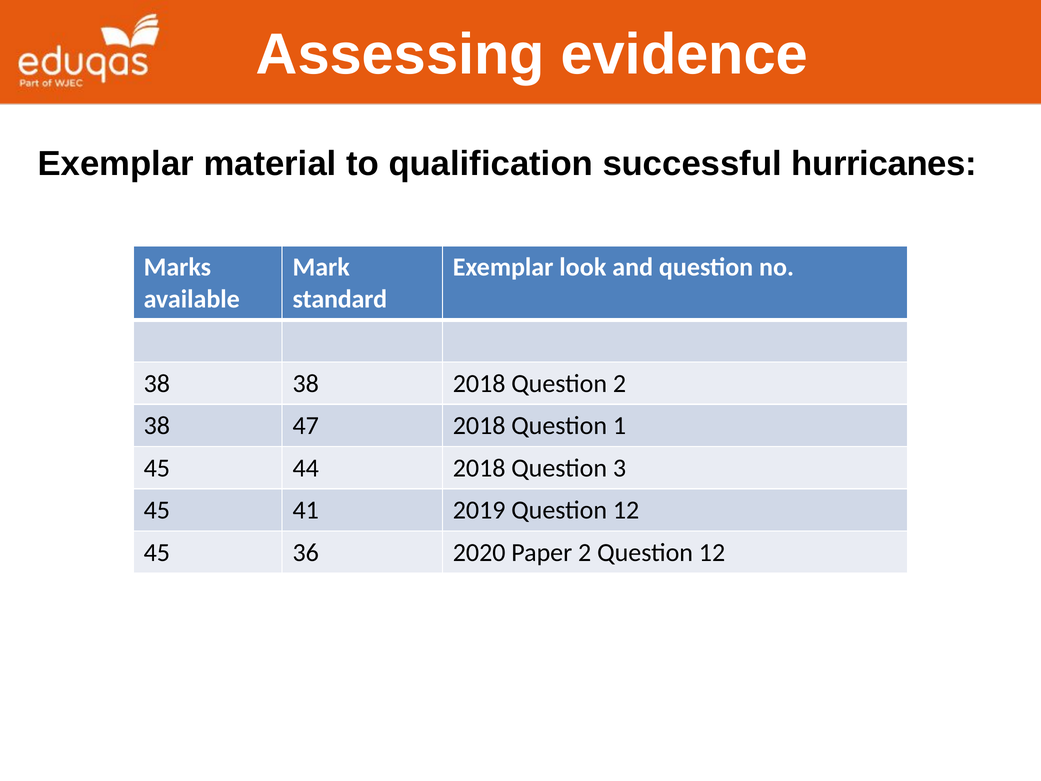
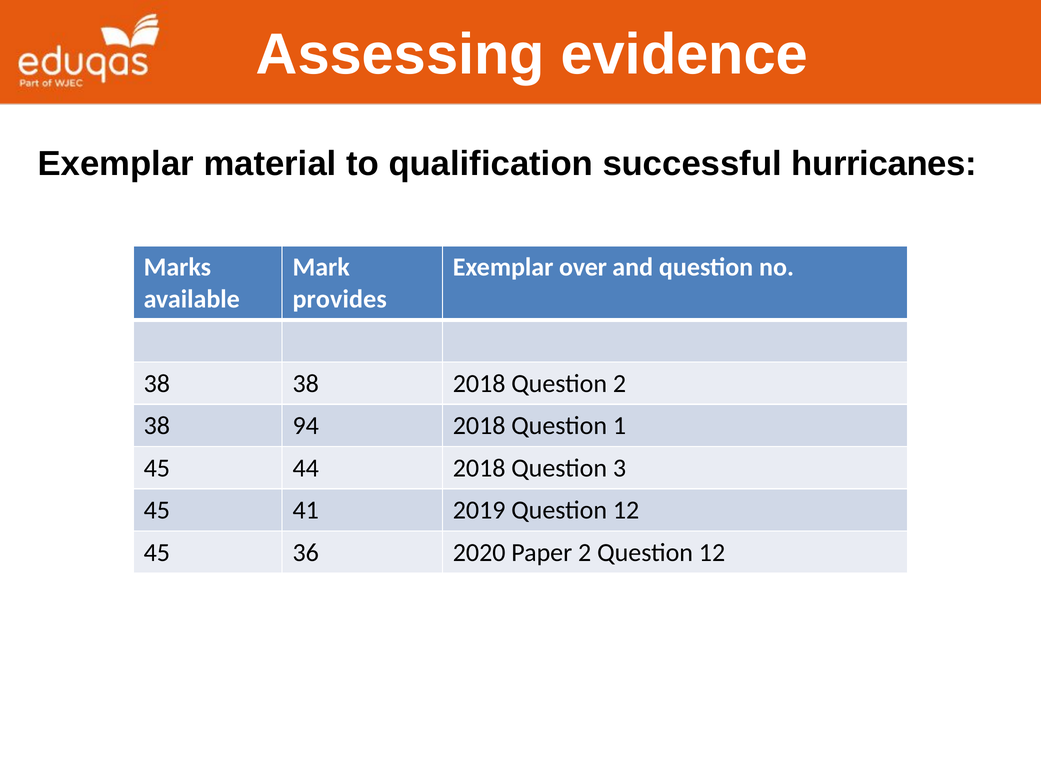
look: look -> over
standard: standard -> provides
47: 47 -> 94
